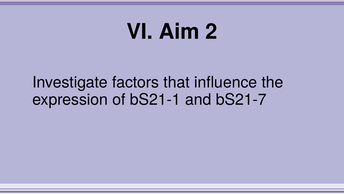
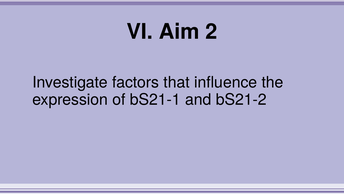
bS21-7: bS21-7 -> bS21-2
